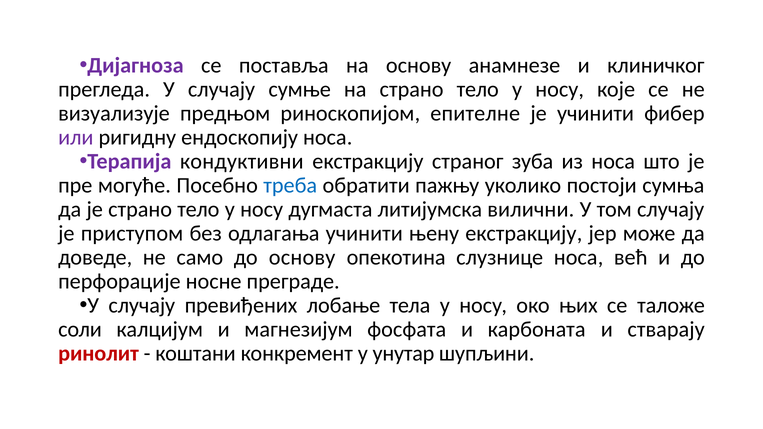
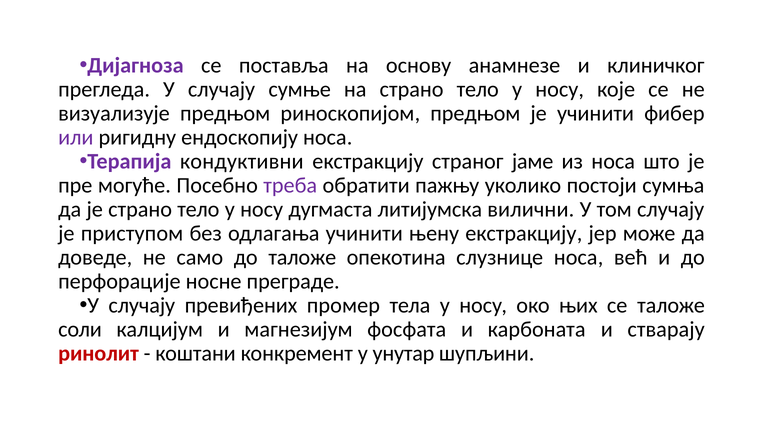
риноскопијом епителне: епителне -> предњом
зуба: зуба -> јаме
треба colour: blue -> purple
до основу: основу -> таложе
лобање: лобање -> промер
